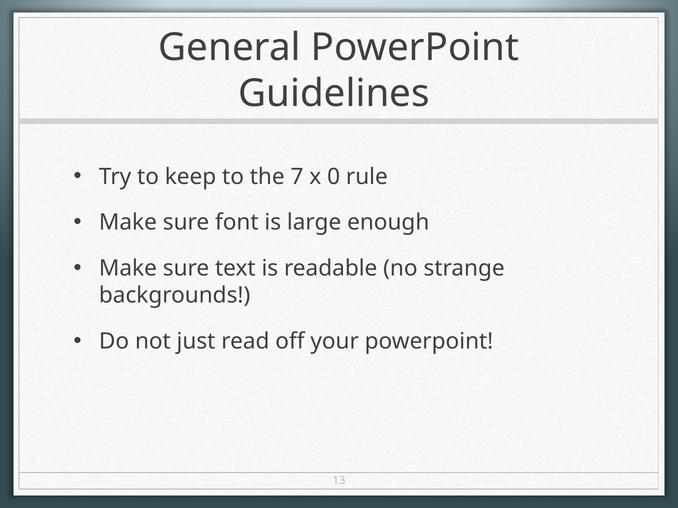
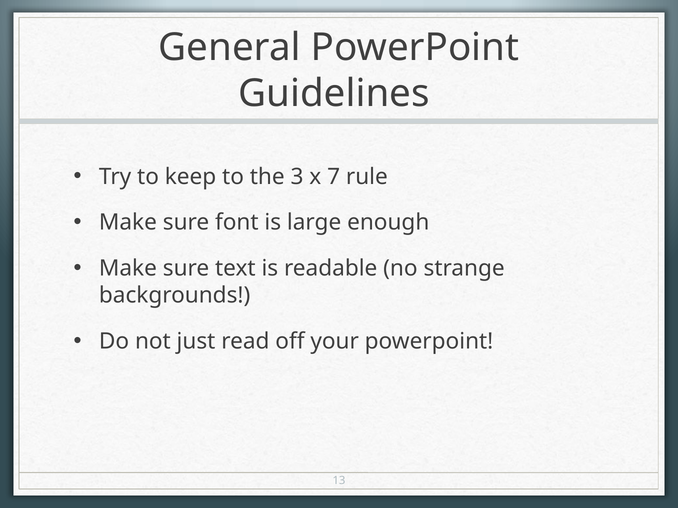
7: 7 -> 3
0: 0 -> 7
